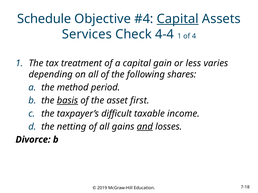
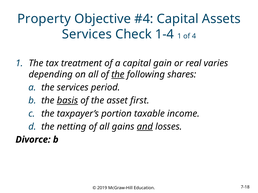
Schedule: Schedule -> Property
Capital at (178, 19) underline: present -> none
4-4: 4-4 -> 1-4
less: less -> real
the at (118, 75) underline: none -> present
the method: method -> services
difficult: difficult -> portion
